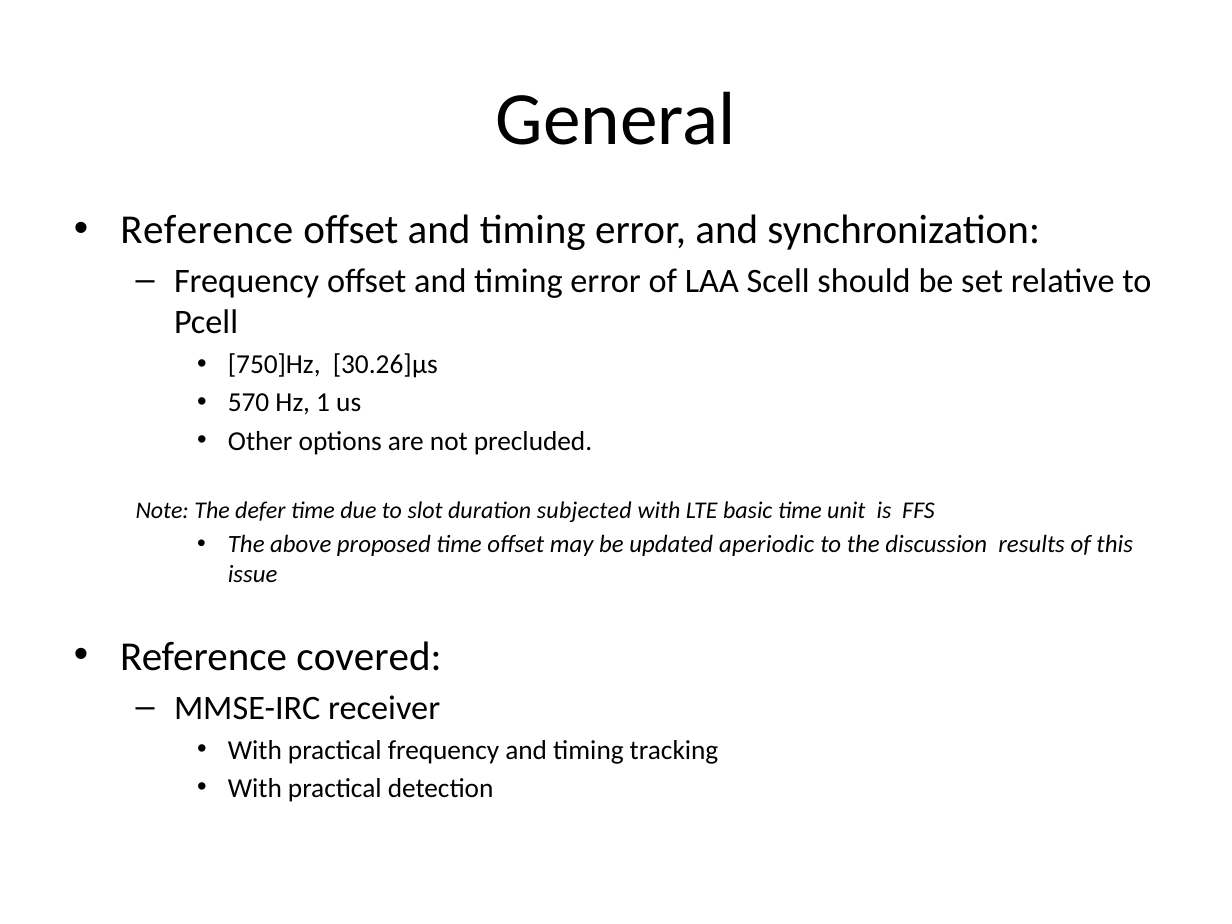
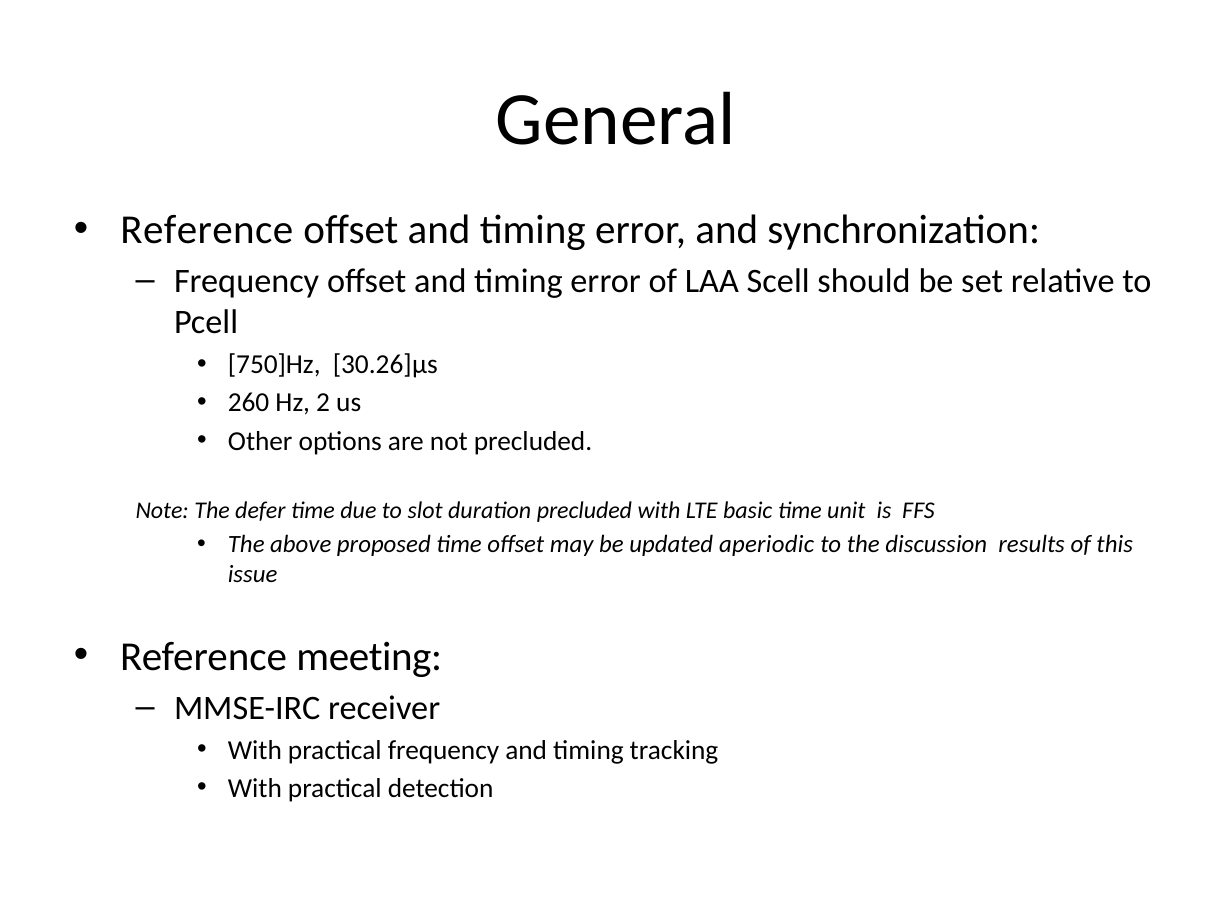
570: 570 -> 260
1: 1 -> 2
duration subjected: subjected -> precluded
covered: covered -> meeting
